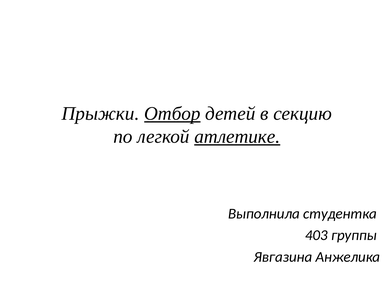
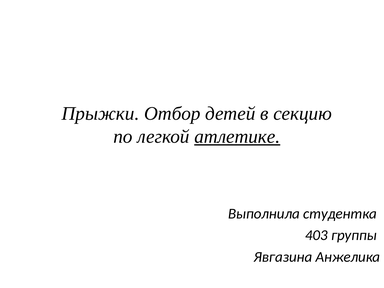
Отбор underline: present -> none
